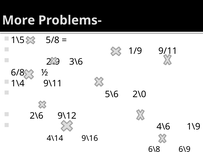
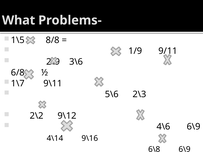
More: More -> What
5/8: 5/8 -> 8/8
1\4: 1\4 -> 1\7
2\0: 2\0 -> 2\3
2\6: 2\6 -> 2\2
4\6 1\9: 1\9 -> 6\9
